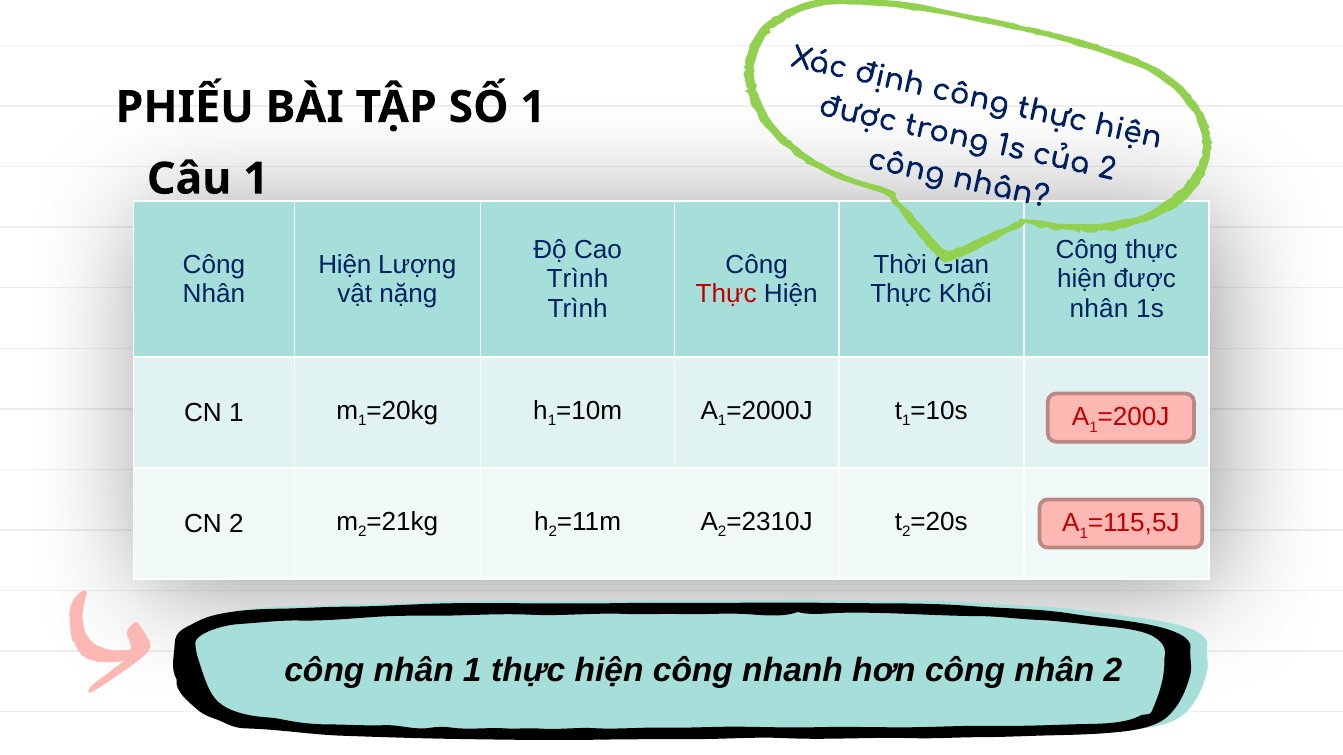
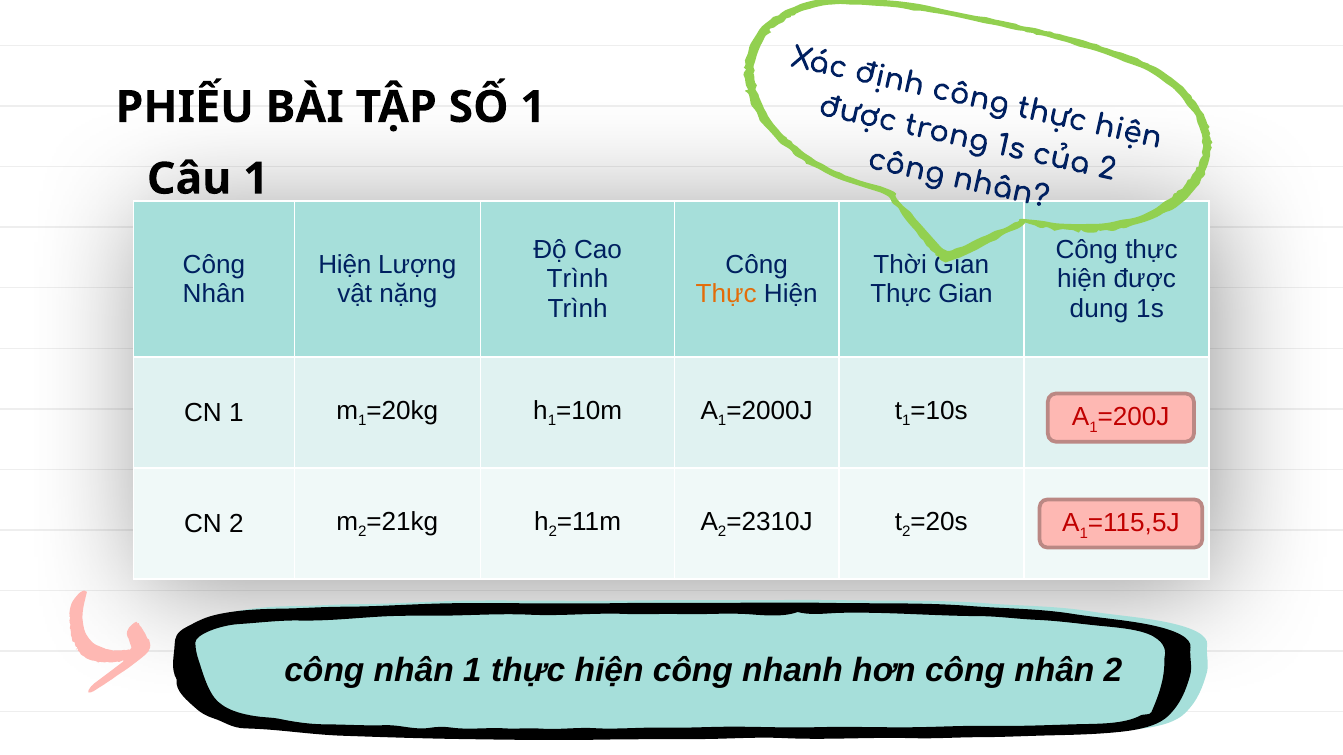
Thực at (726, 294) colour: red -> orange
Thực Khối: Khối -> Gian
nhân at (1099, 309): nhân -> dung
